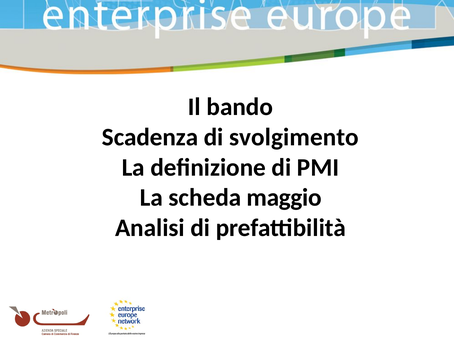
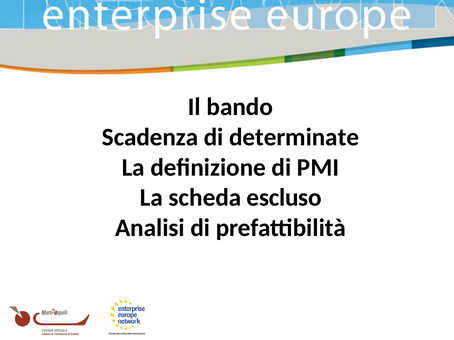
svolgimento: svolgimento -> determinate
maggio: maggio -> escluso
